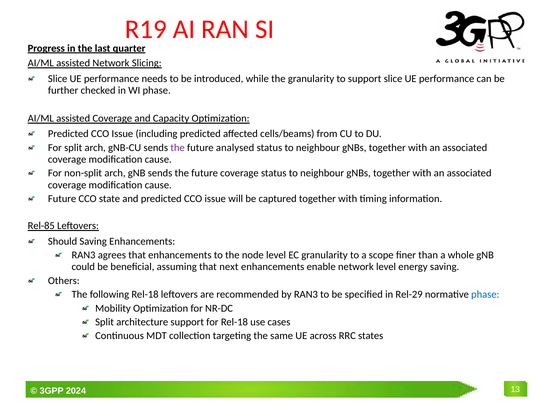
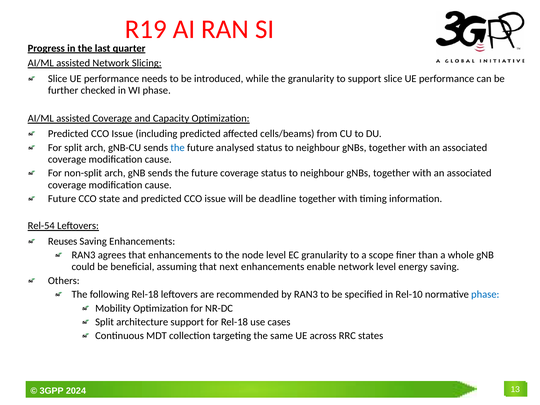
the at (178, 148) colour: purple -> blue
captured: captured -> deadline
Rel-85: Rel-85 -> Rel-54
Should: Should -> Reuses
Rel-29: Rel-29 -> Rel-10
